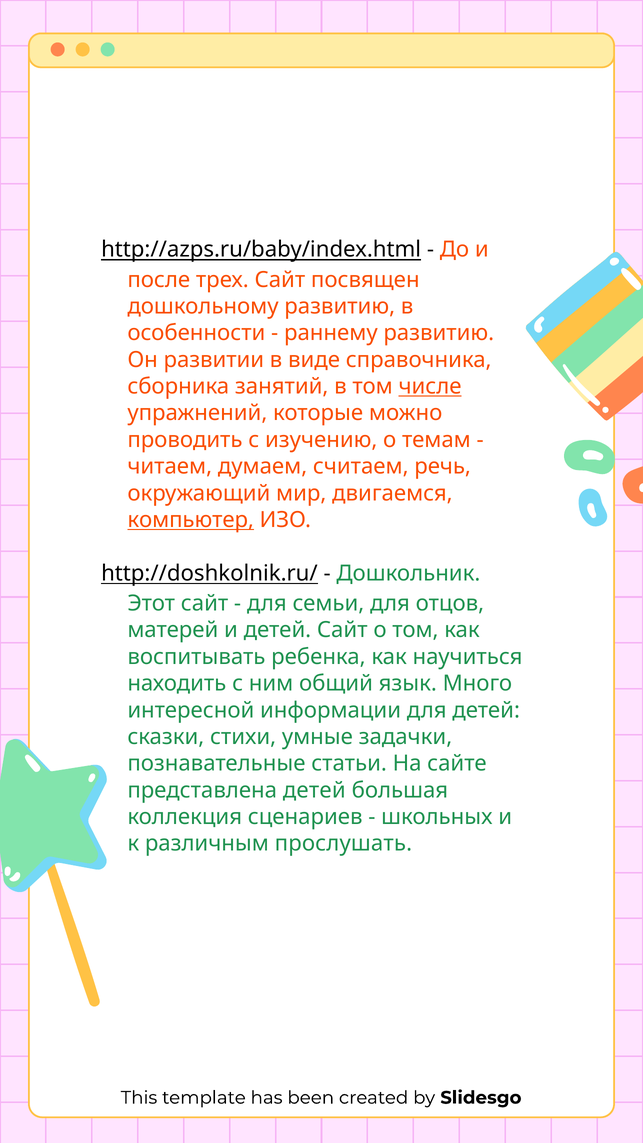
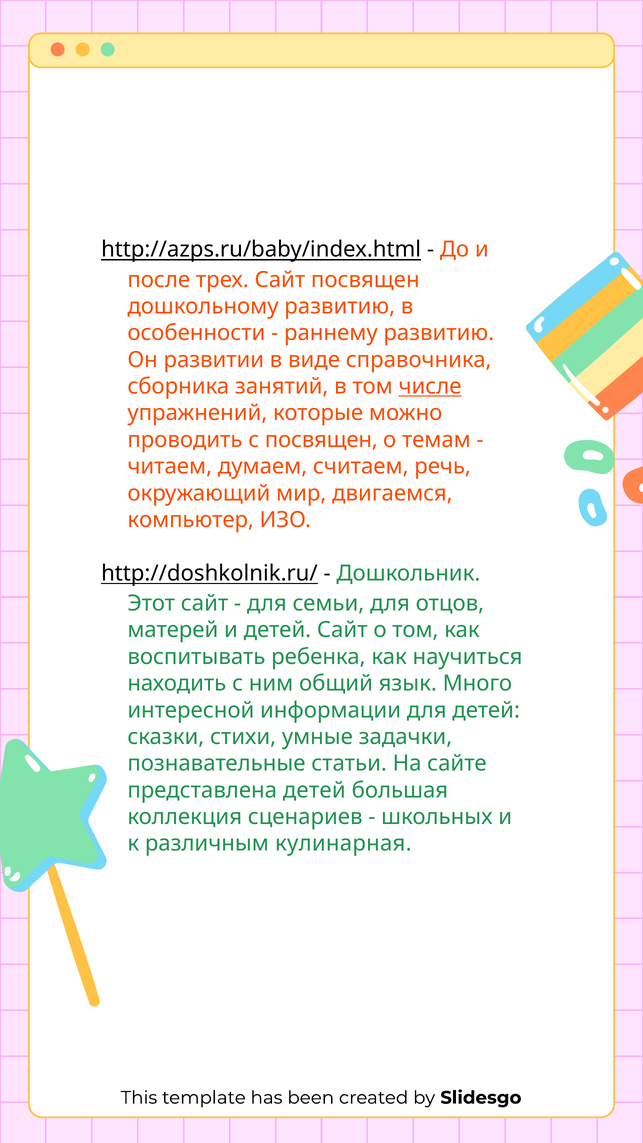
с изучению: изучению -> посвящен
компьютер underline: present -> none
прослушать: прослушать -> кулинарная
